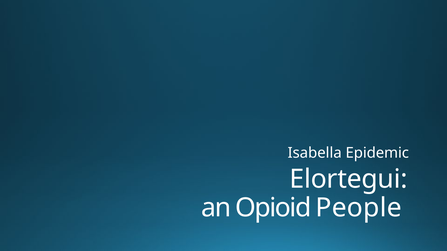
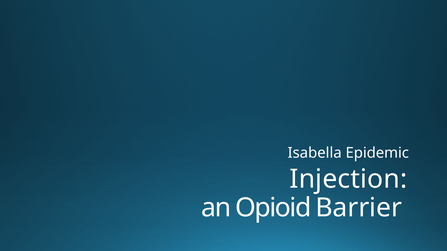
Elortegui: Elortegui -> Injection
People: People -> Barrier
